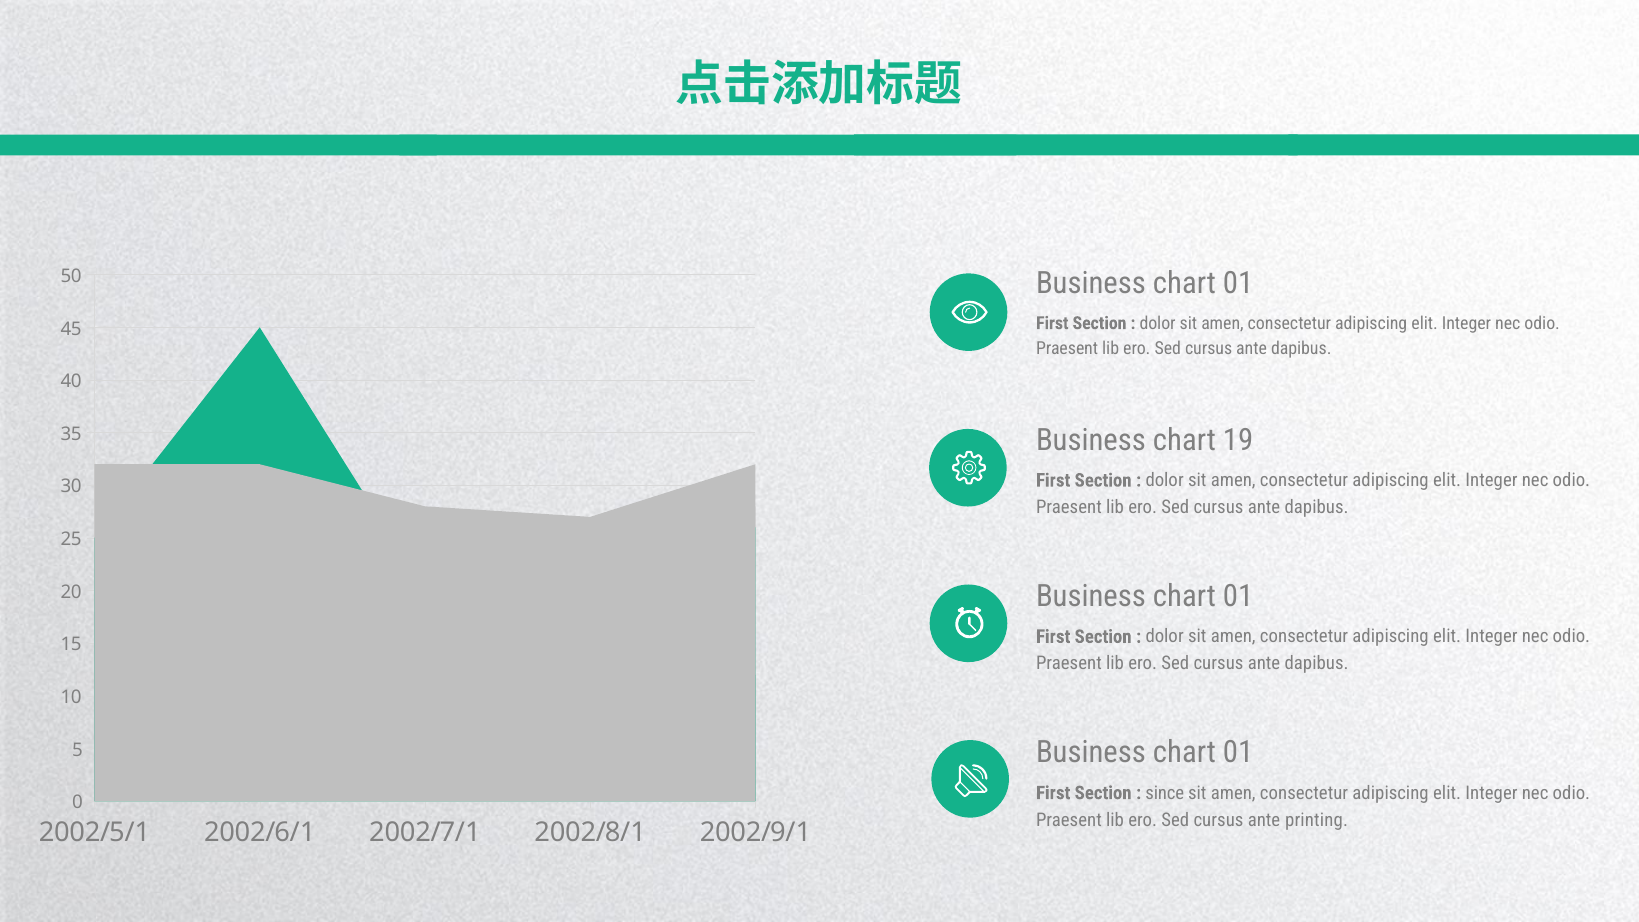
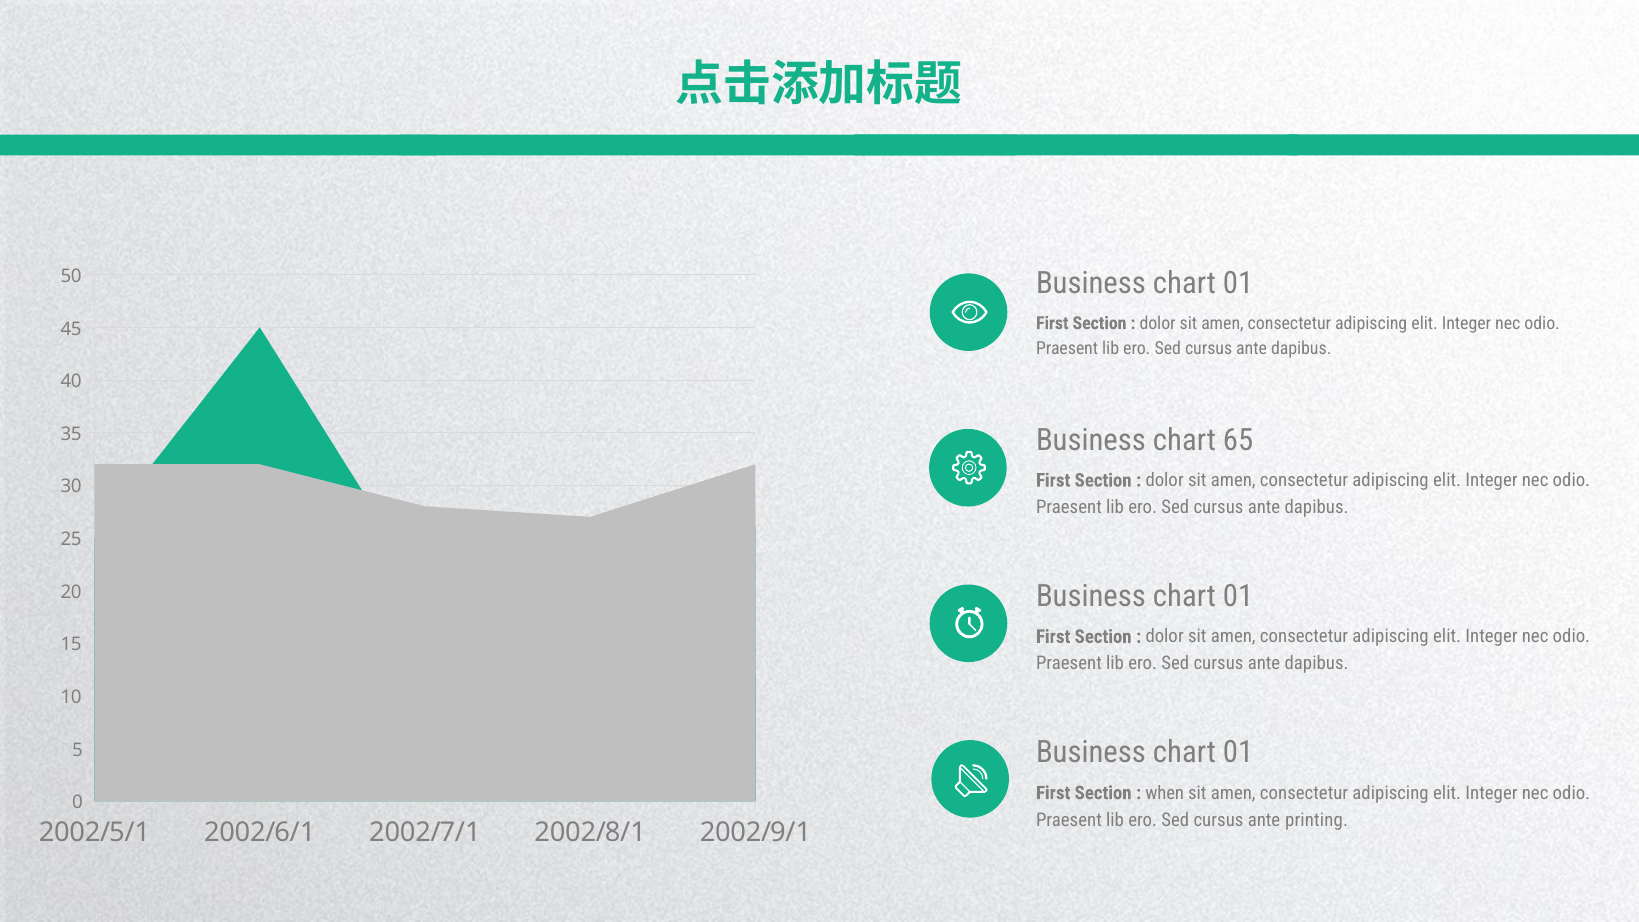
19: 19 -> 65
since: since -> when
